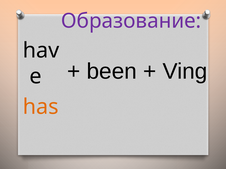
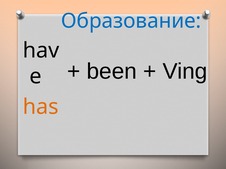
Образование colour: purple -> blue
